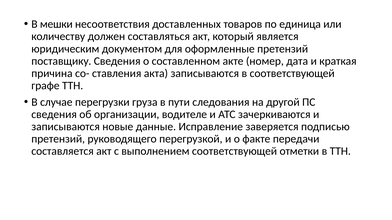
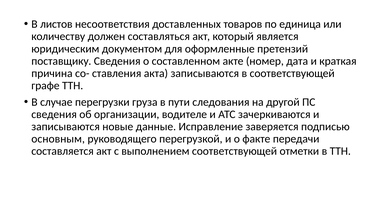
мешки: мешки -> листов
претензий at (58, 139): претензий -> основным
